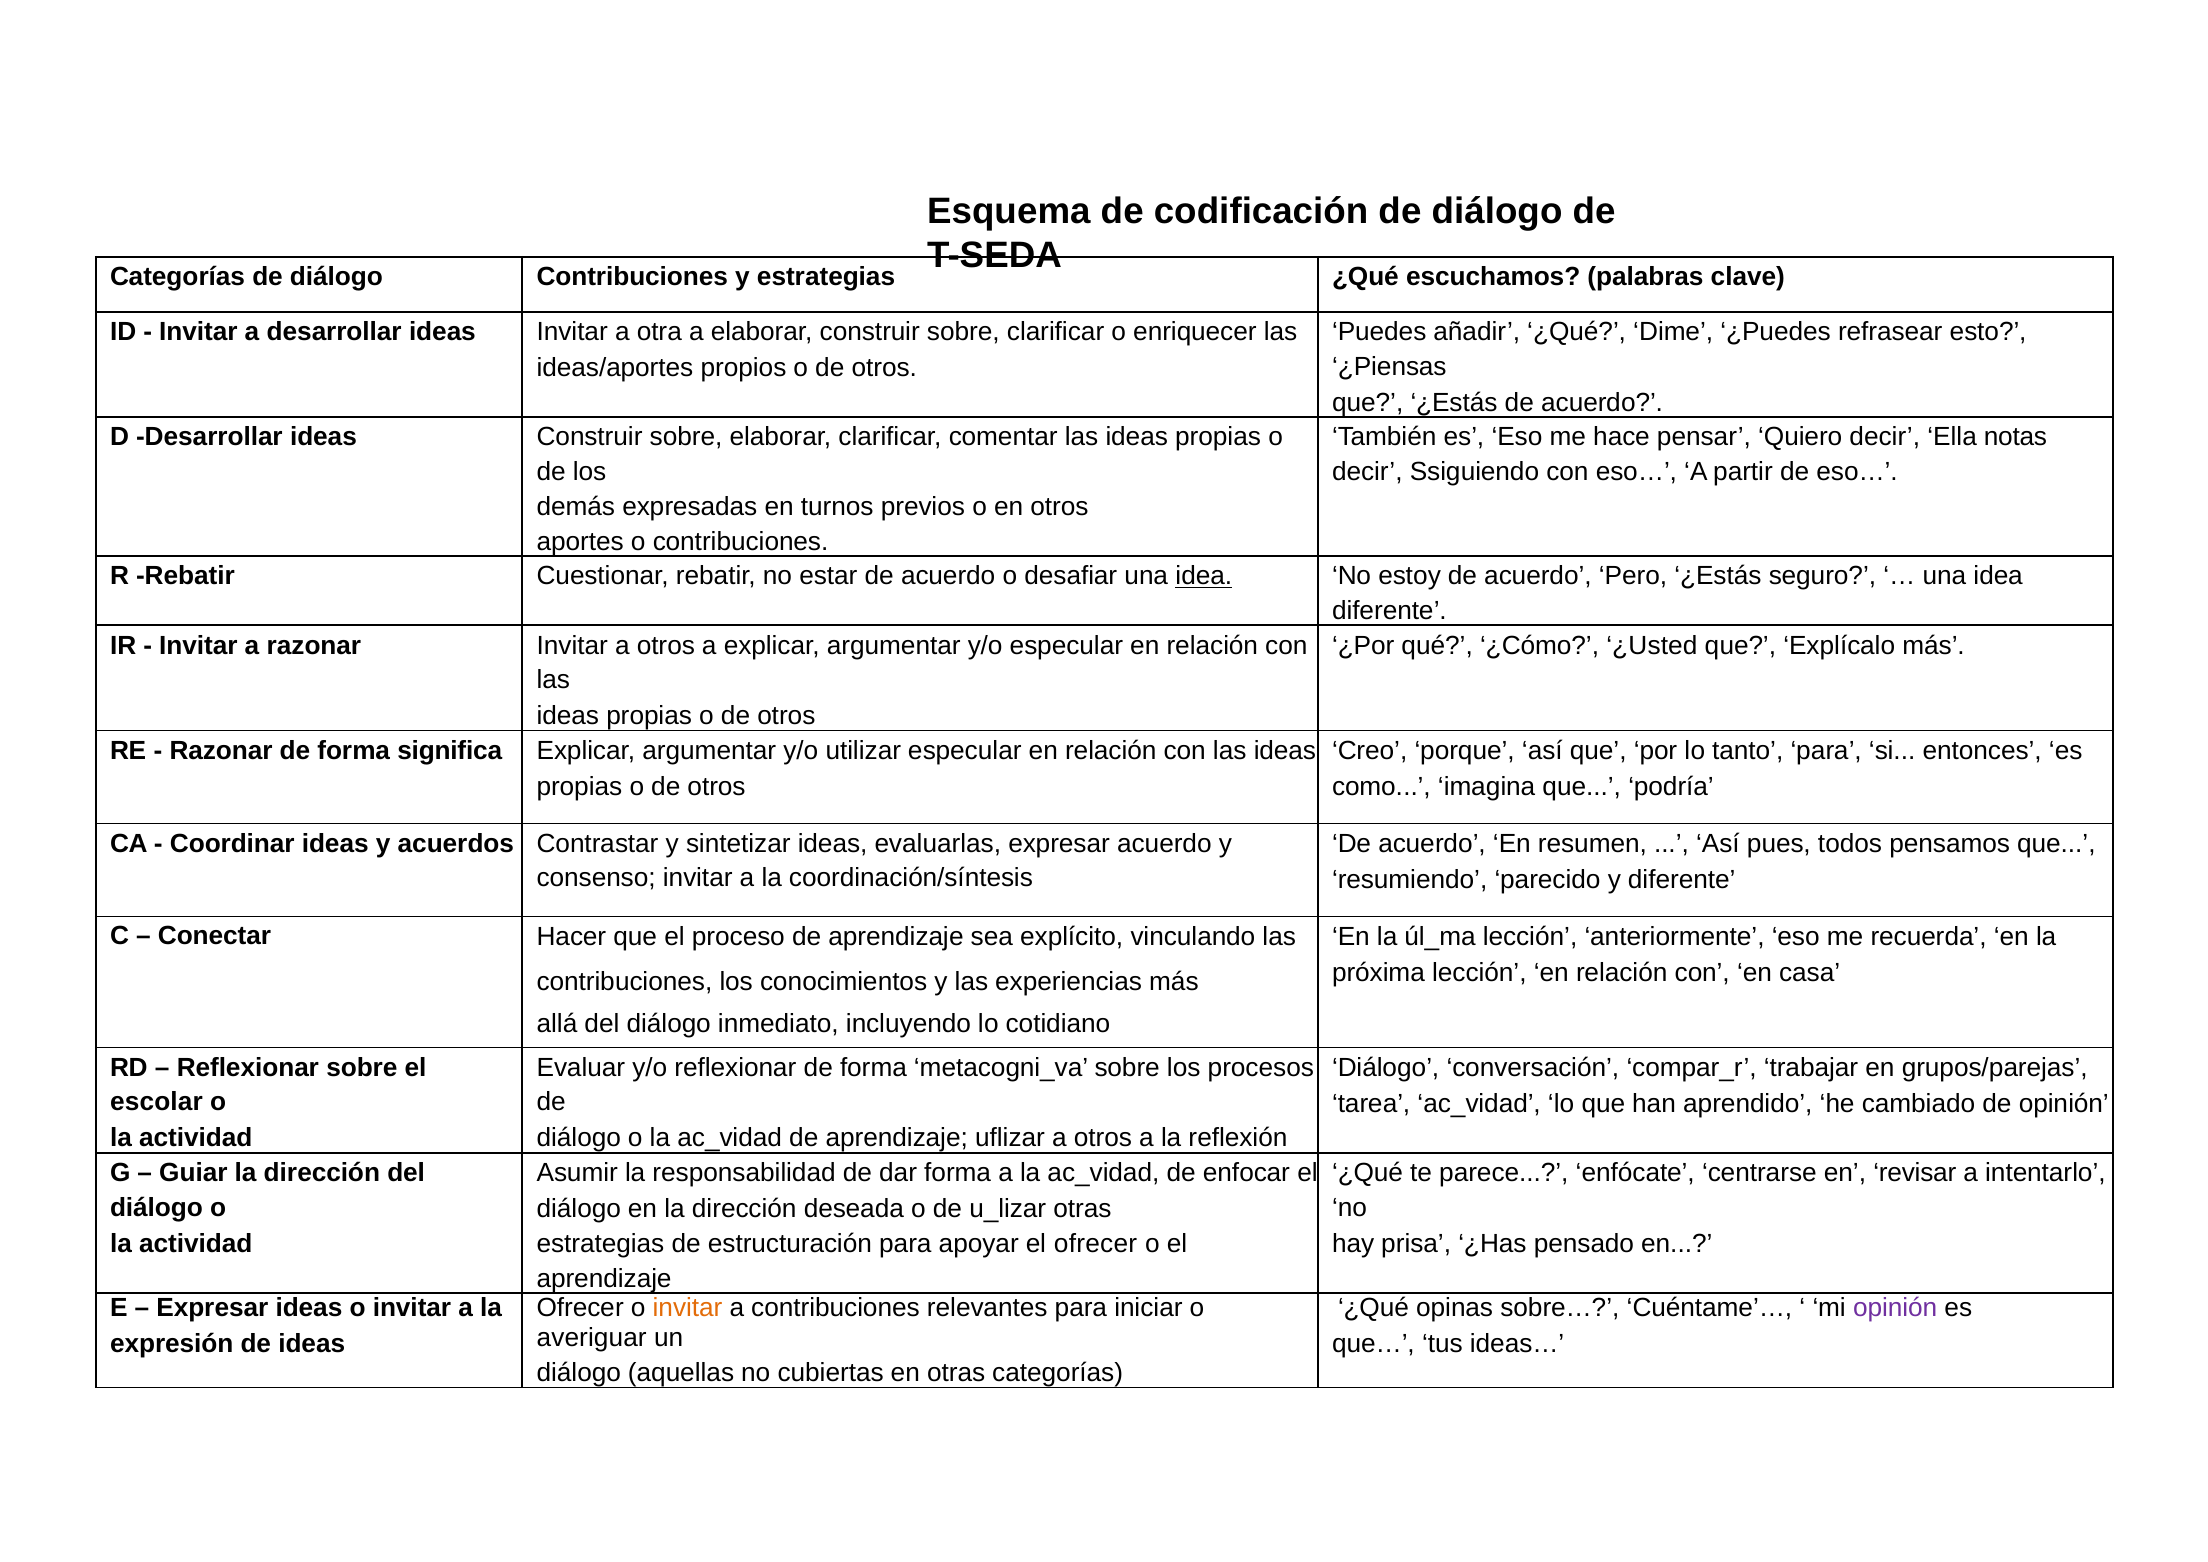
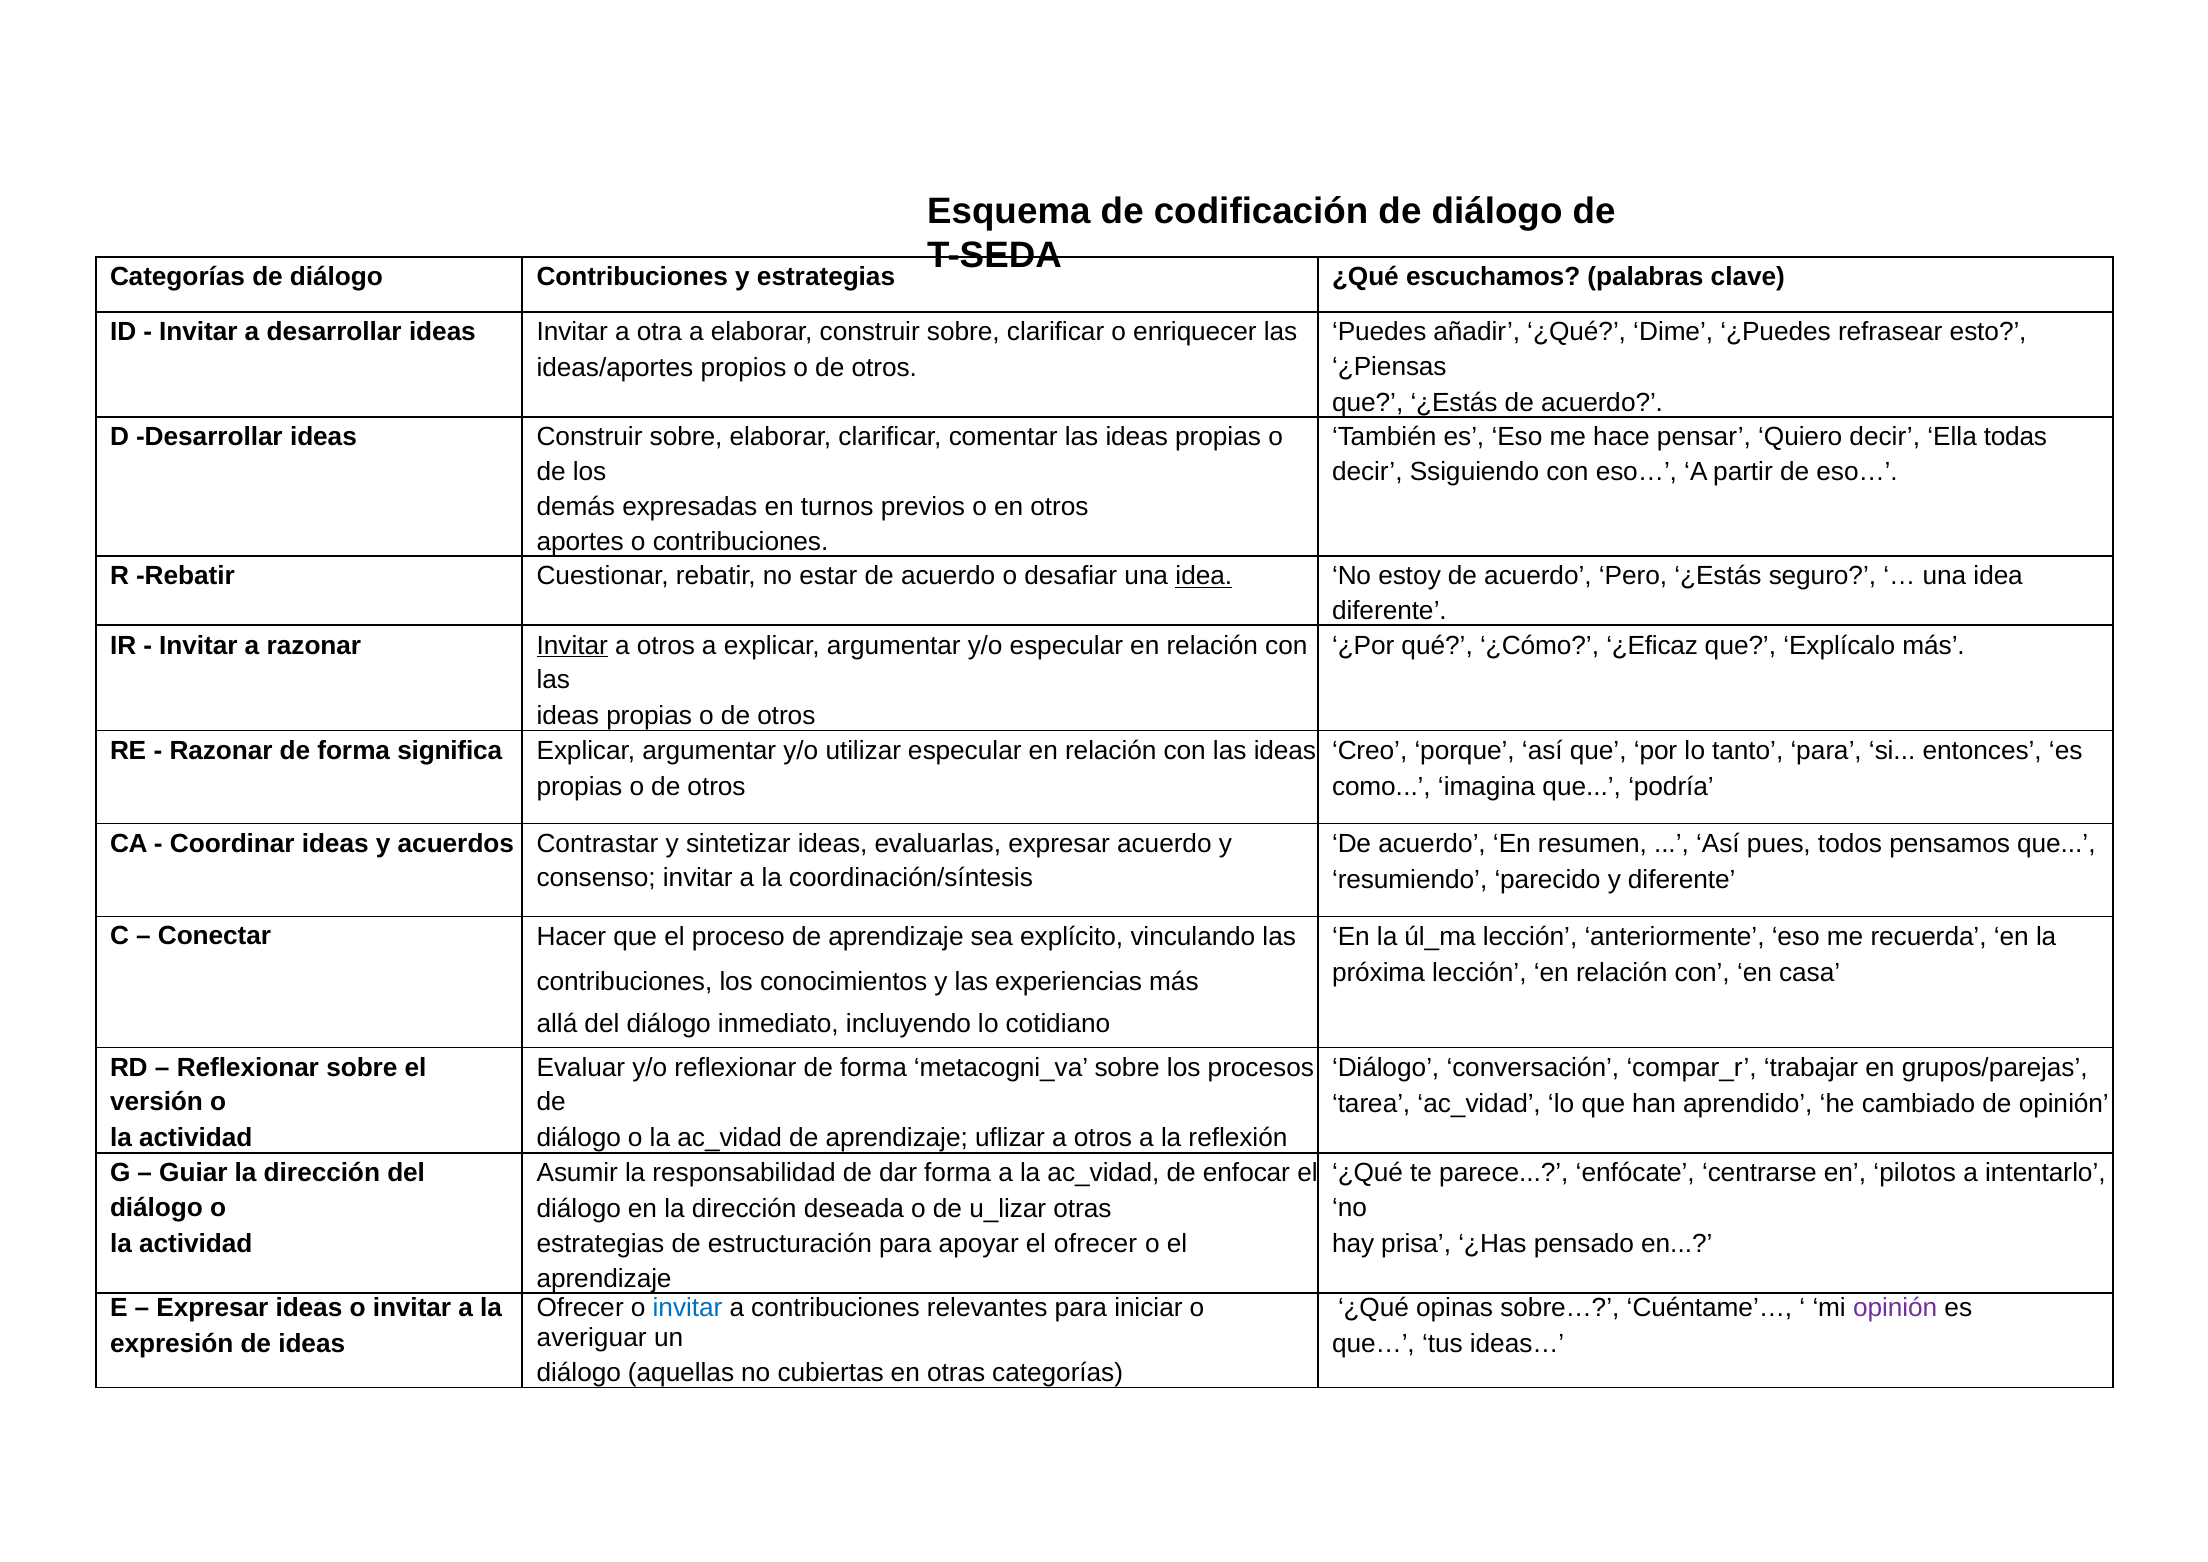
notas: notas -> todas
Invitar at (572, 645) underline: none -> present
¿Usted: ¿Usted -> ¿Eficaz
escolar: escolar -> versión
revisar: revisar -> pilotos
invitar at (688, 1308) colour: orange -> blue
